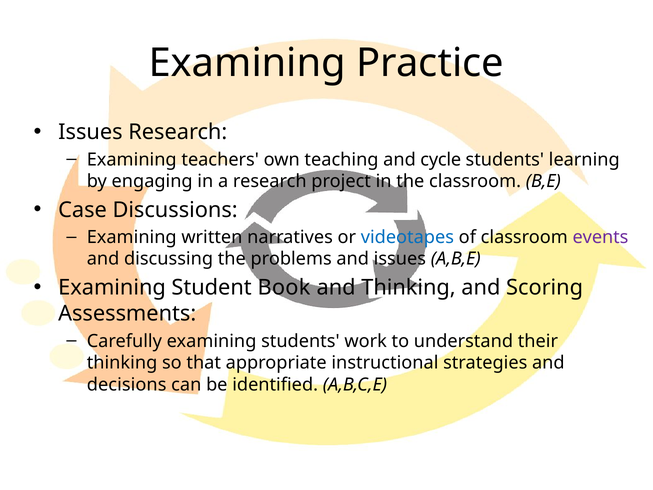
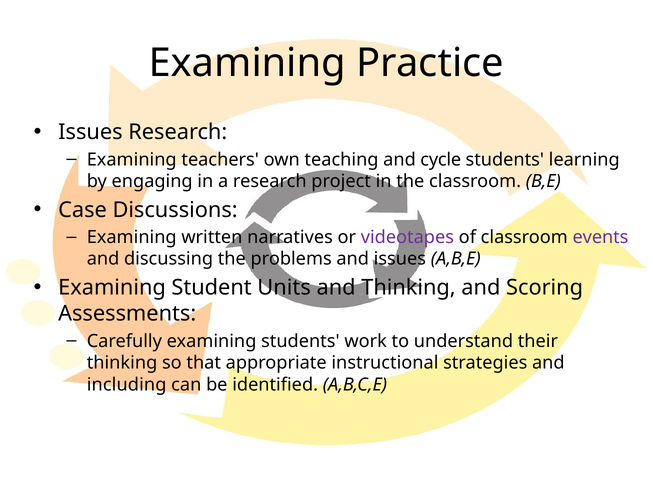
videotapes colour: blue -> purple
Book: Book -> Units
decisions: decisions -> including
